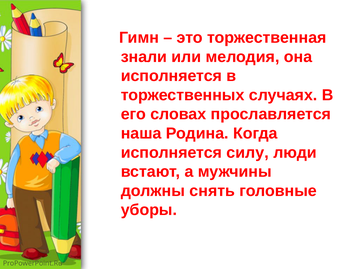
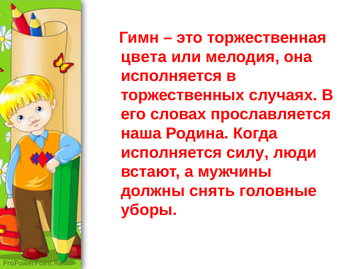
знали: знали -> цвета
